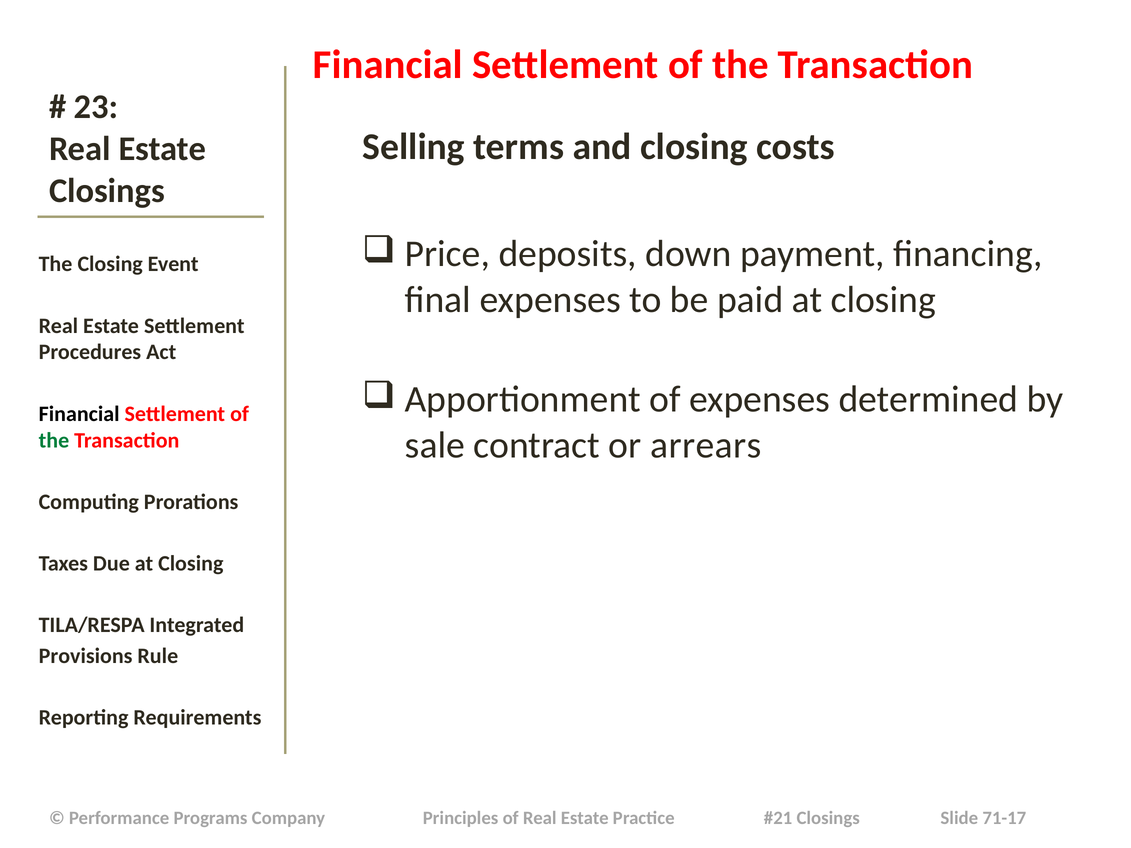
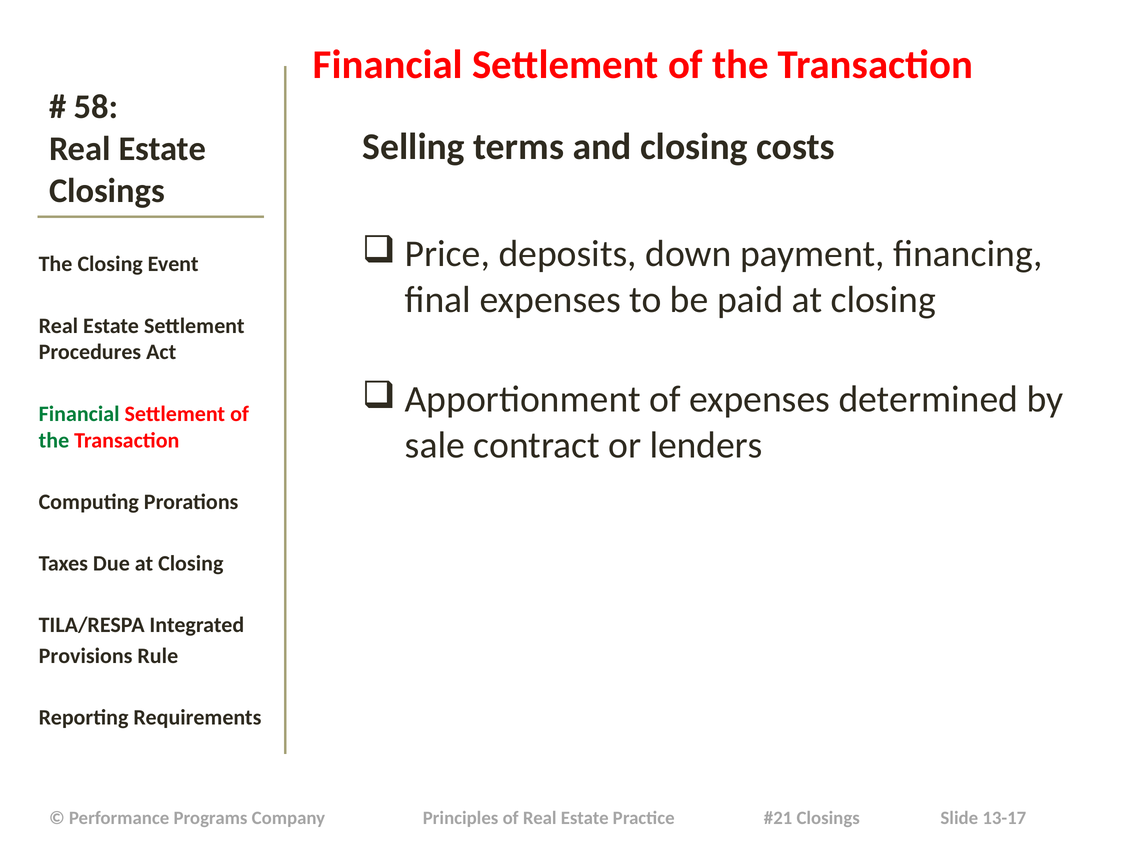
23: 23 -> 58
Financial at (79, 414) colour: black -> green
arrears: arrears -> lenders
71-17: 71-17 -> 13-17
